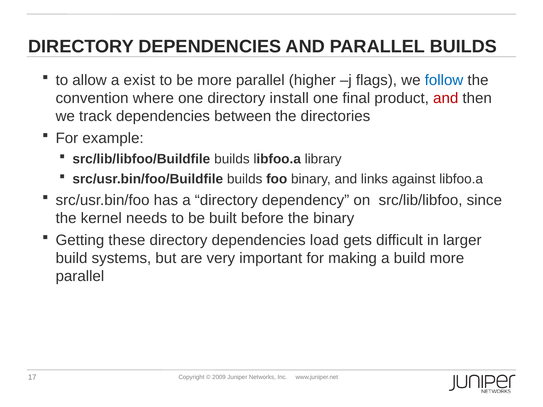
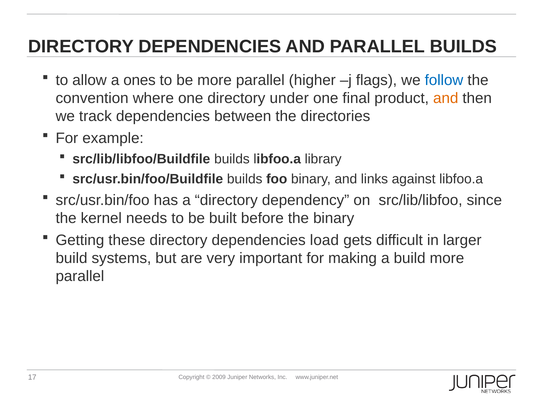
exist: exist -> ones
install: install -> under
and at (446, 98) colour: red -> orange
